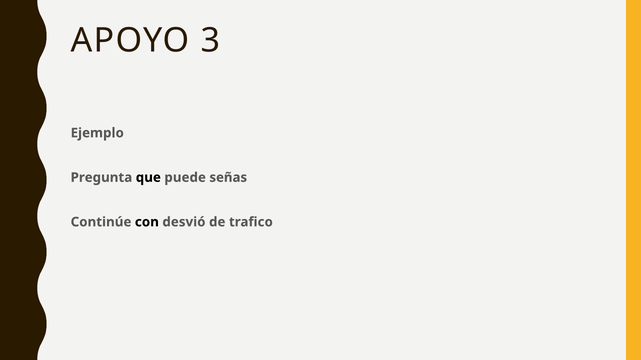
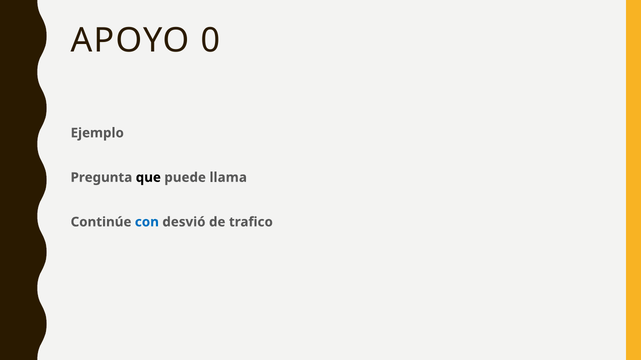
3: 3 -> 0
señas: señas -> llama
con colour: black -> blue
